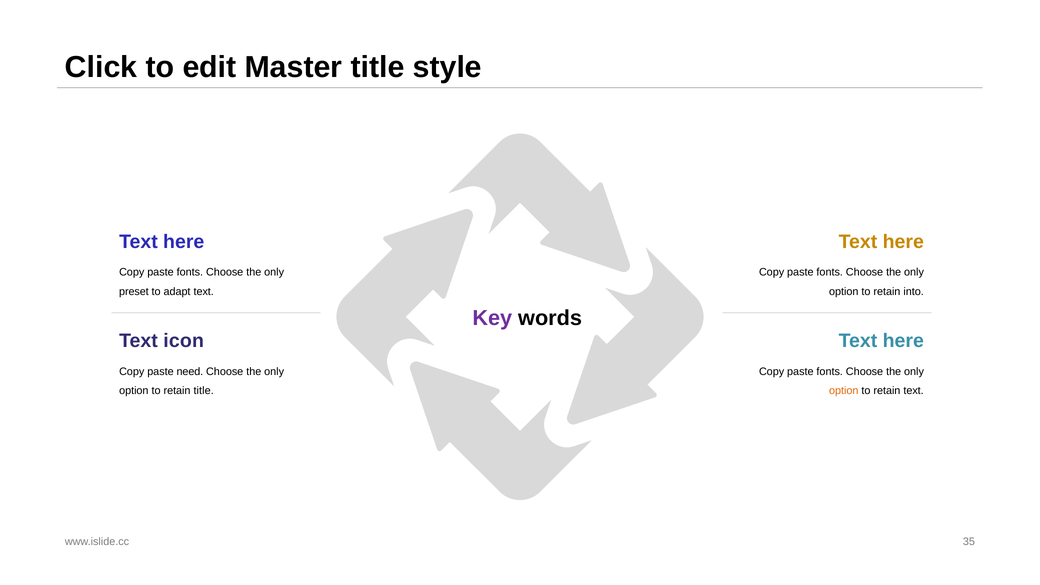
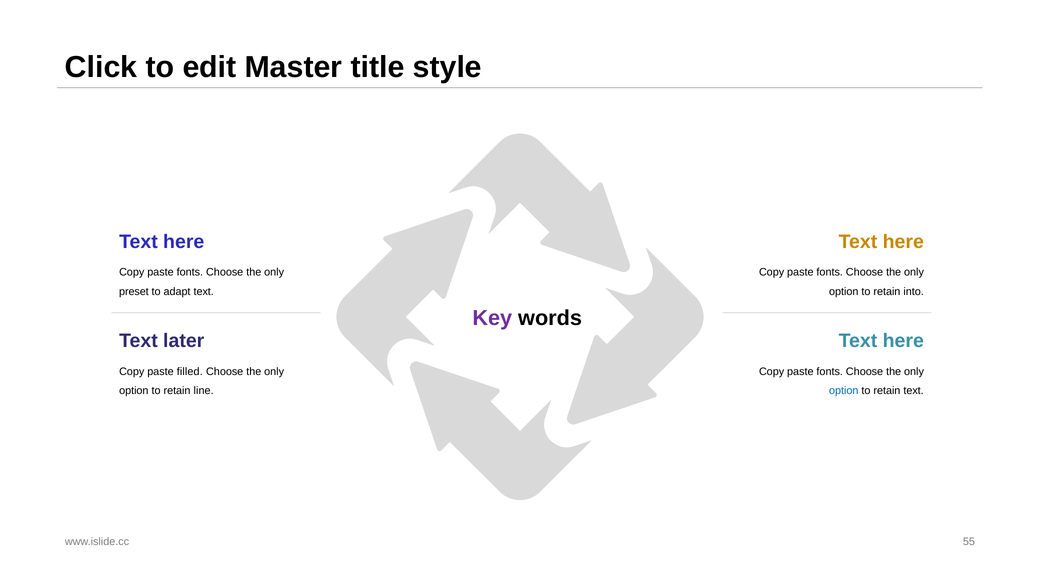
icon: icon -> later
need: need -> filled
retain title: title -> line
option at (844, 391) colour: orange -> blue
35: 35 -> 55
